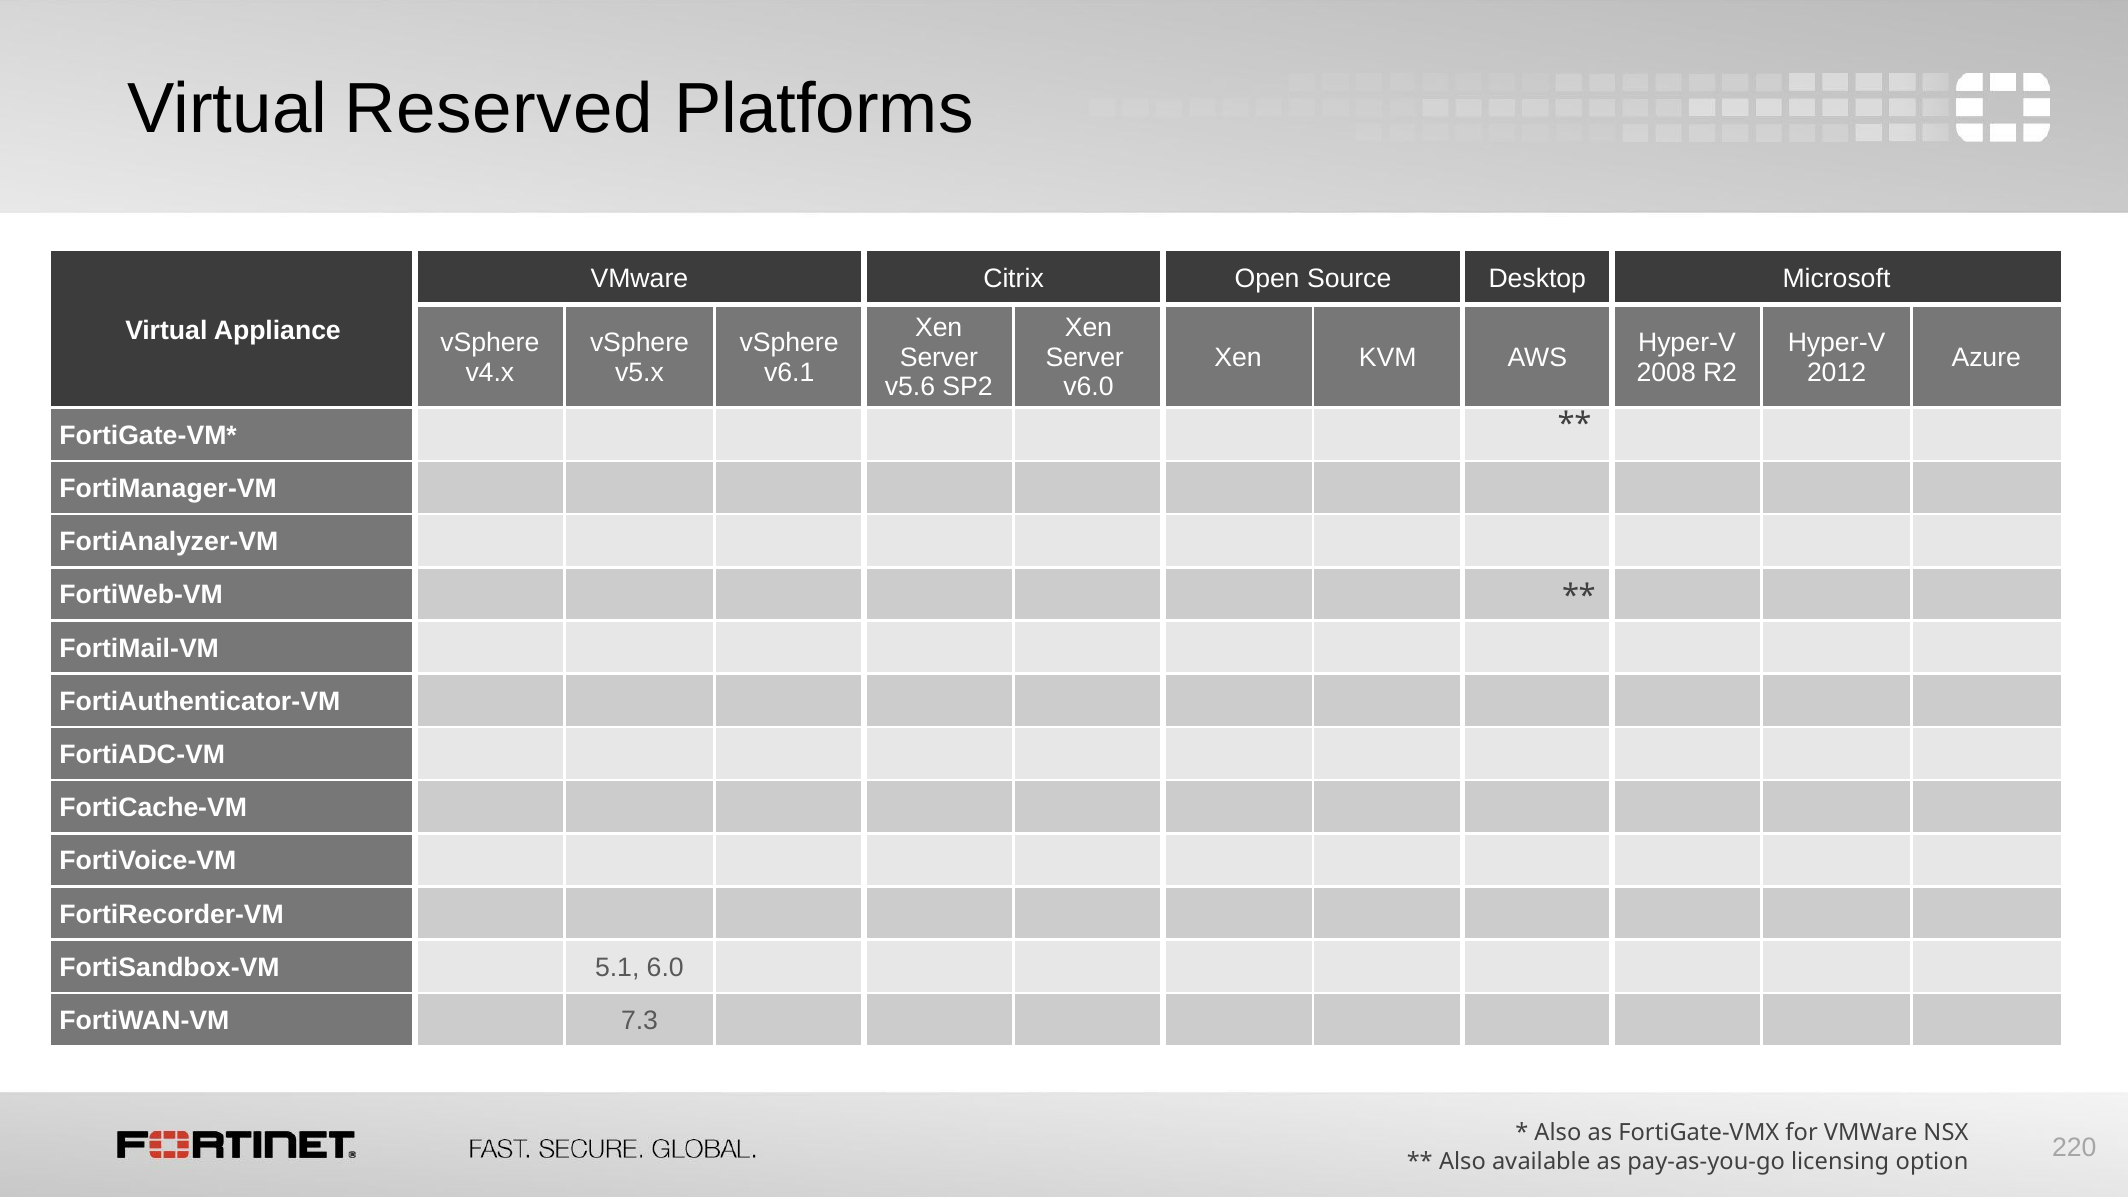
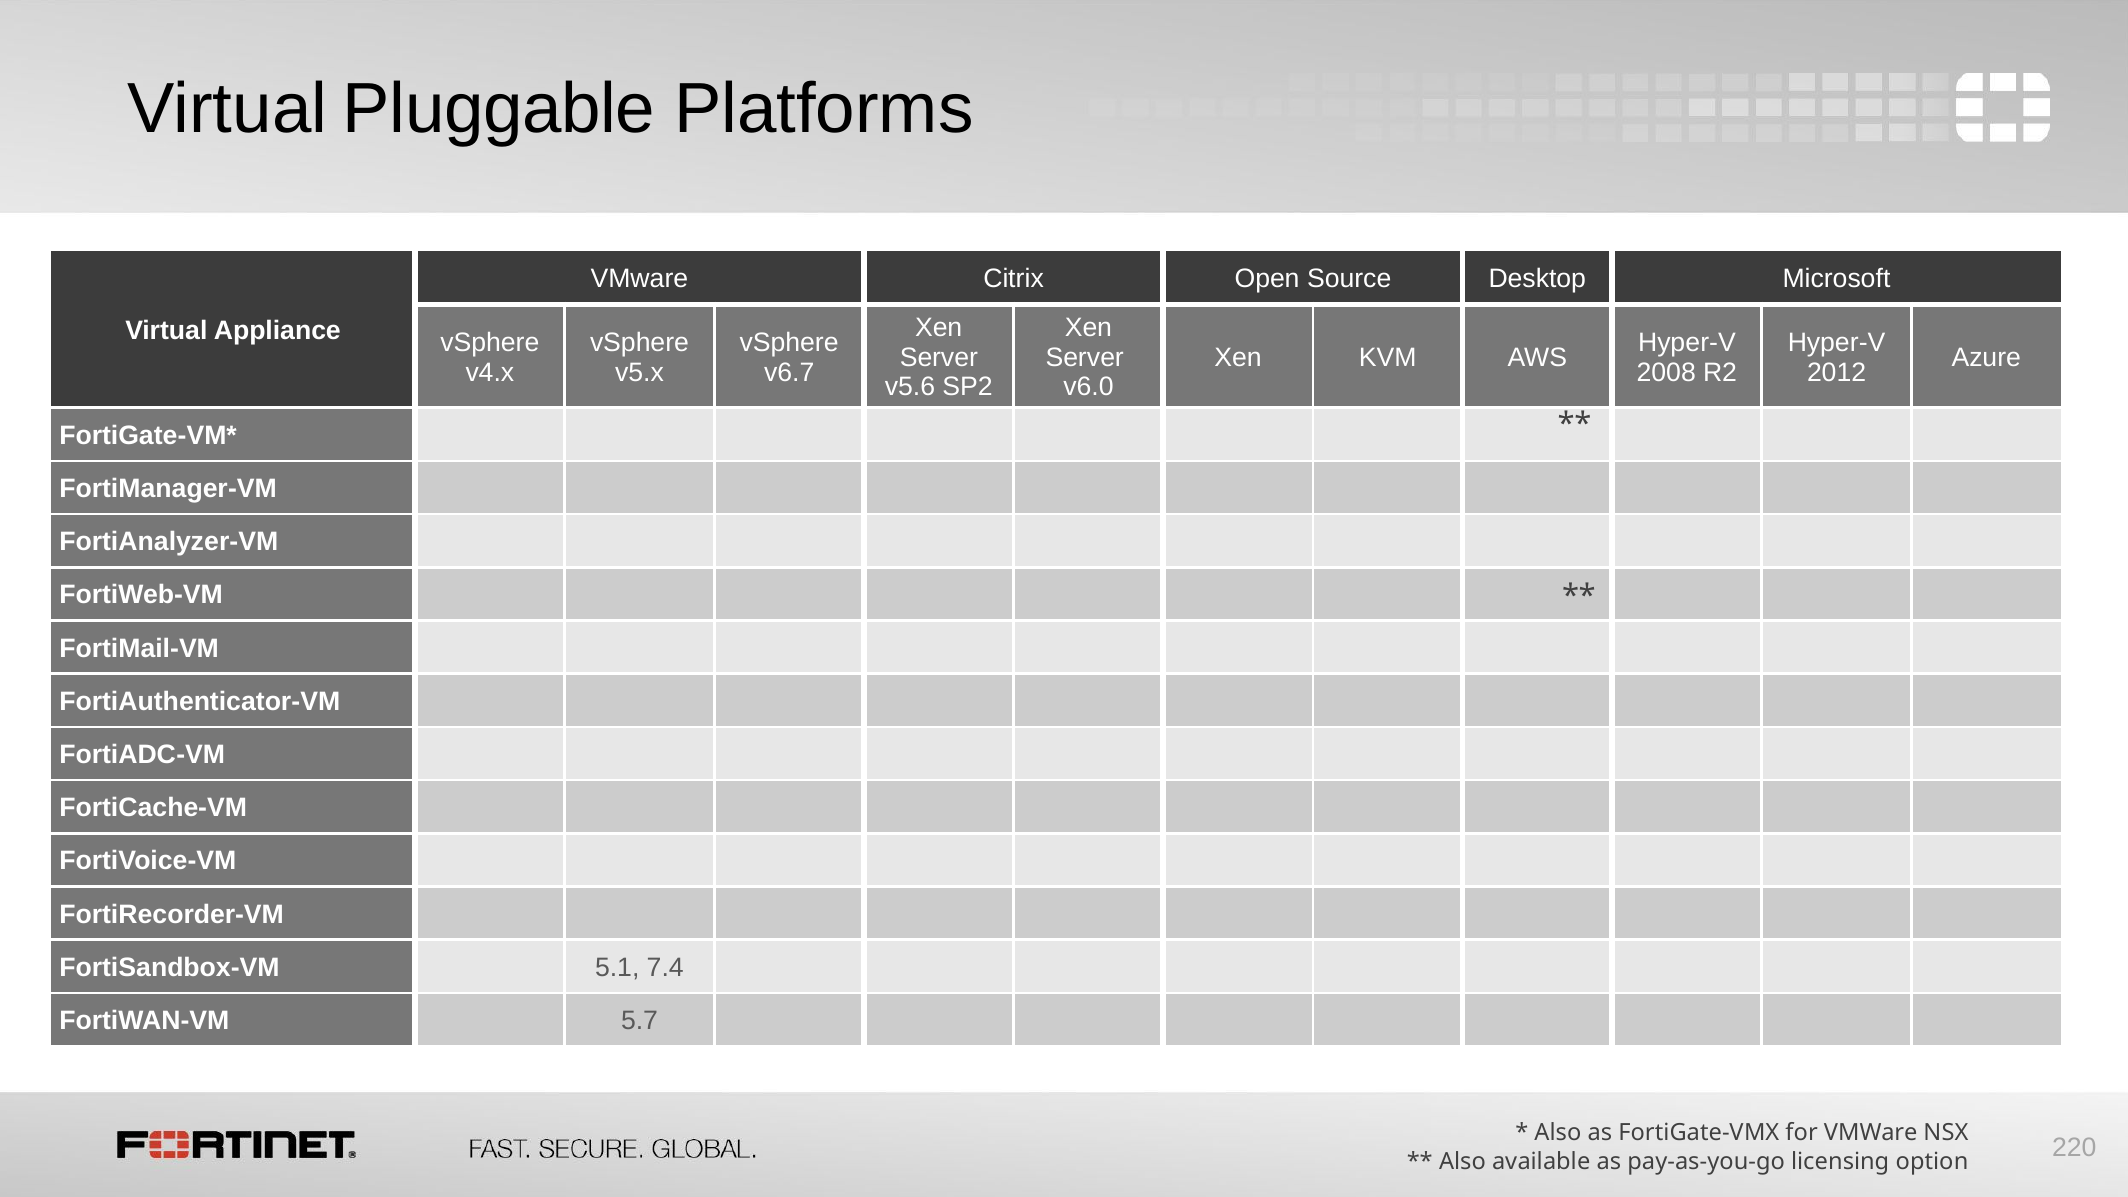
Reserved: Reserved -> Pluggable
v6.1: v6.1 -> v6.7
6.0: 6.0 -> 7.4
7.3: 7.3 -> 5.7
